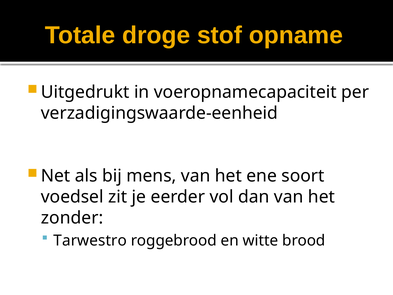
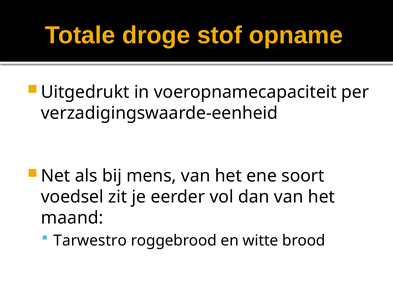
zonder: zonder -> maand
